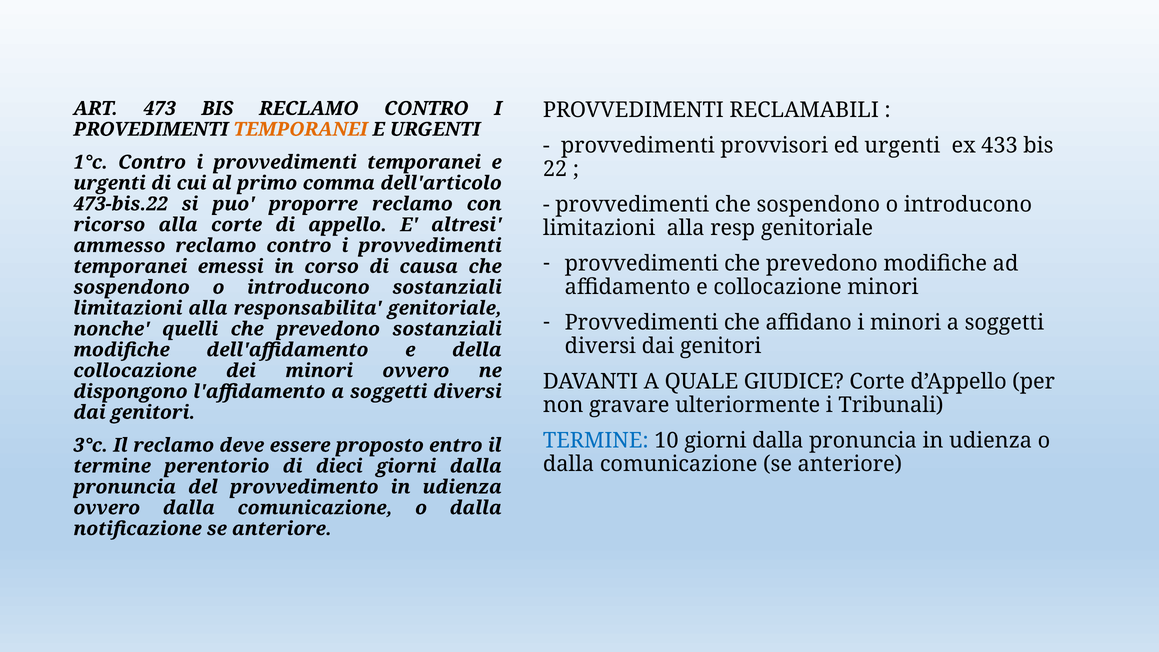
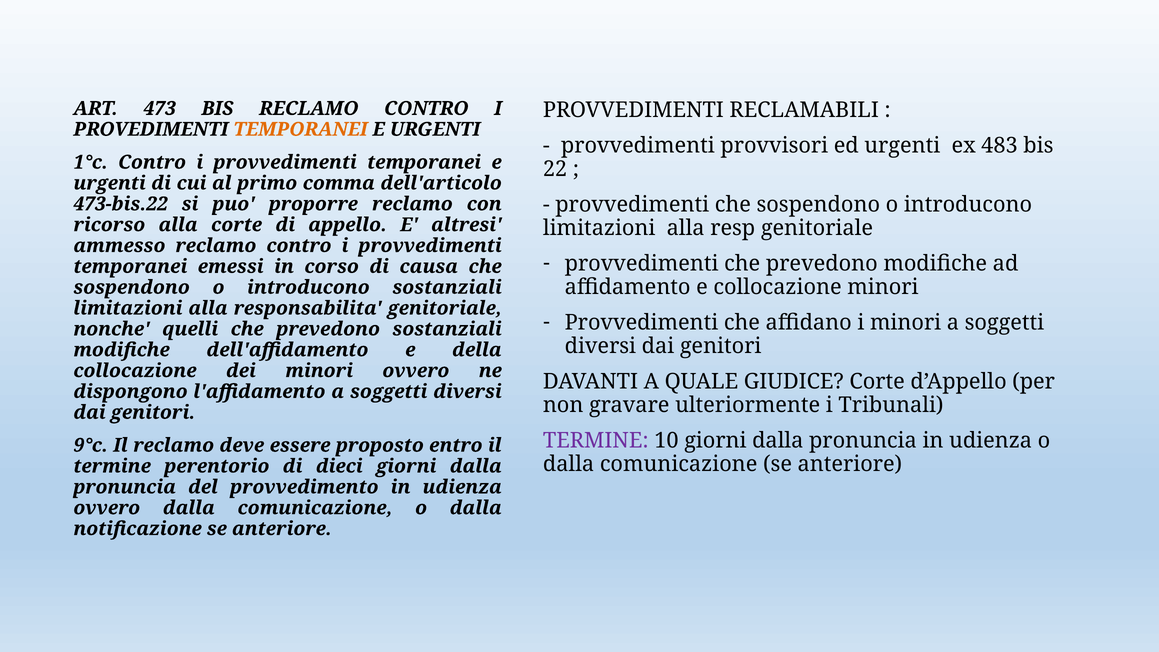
433: 433 -> 483
TERMINE at (596, 441) colour: blue -> purple
3°c: 3°c -> 9°c
